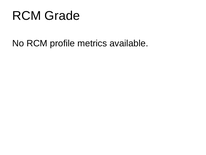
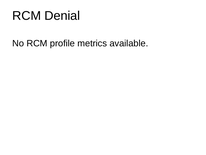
Grade: Grade -> Denial
